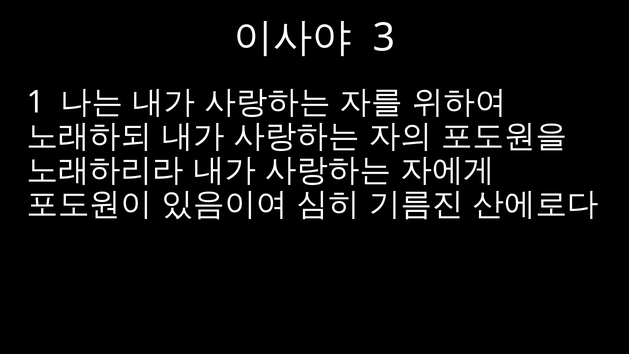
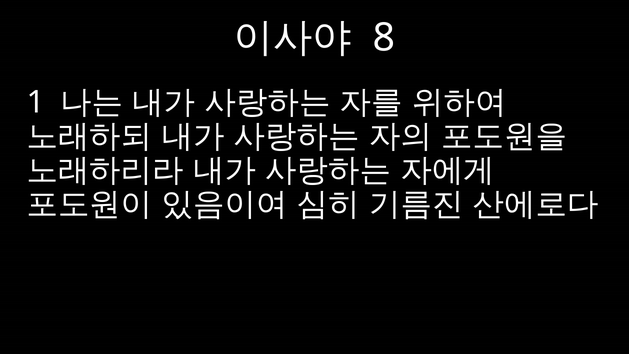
3: 3 -> 8
